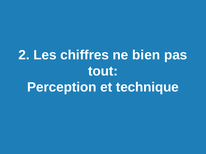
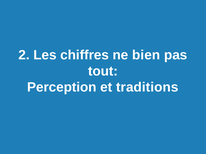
technique: technique -> traditions
